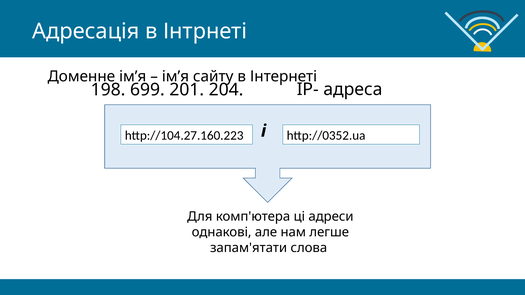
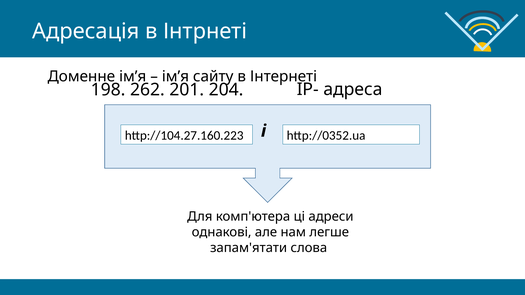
699: 699 -> 262
